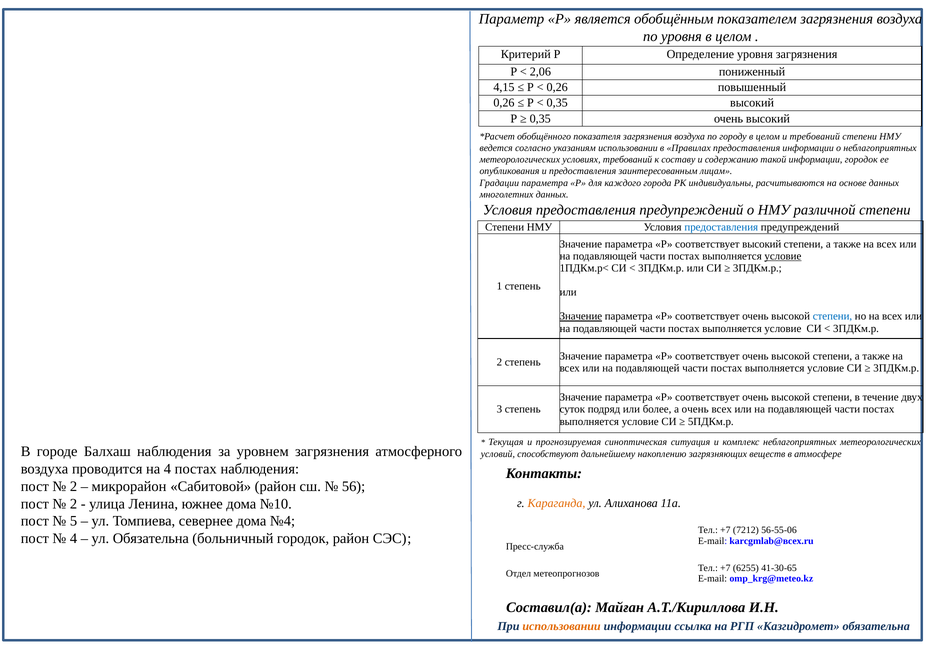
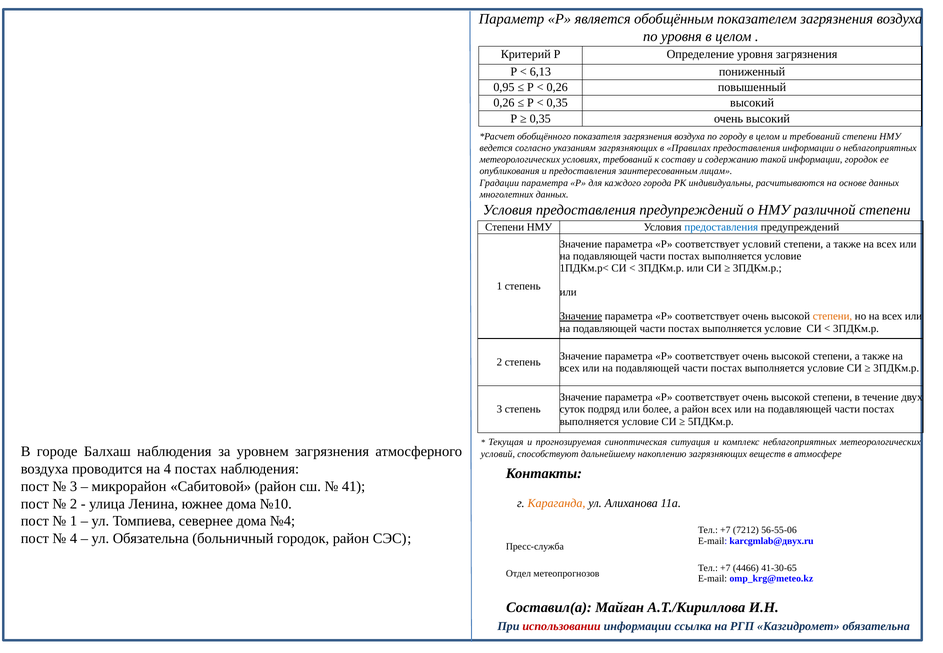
2,06: 2,06 -> 6,13
4,15: 4,15 -> 0,95
указаниям использовании: использовании -> загрязняющих
соответствует высокий: высокий -> условий
условие at (783, 256) underline: present -> none
степени at (832, 316) colour: blue -> orange
а очень: очень -> район
2 at (74, 486): 2 -> 3
56: 56 -> 41
5 at (74, 521): 5 -> 1
karcgmlab@всех.ru: karcgmlab@всех.ru -> karcgmlab@двух.ru
6255: 6255 -> 4466
использовании at (562, 626) colour: orange -> red
